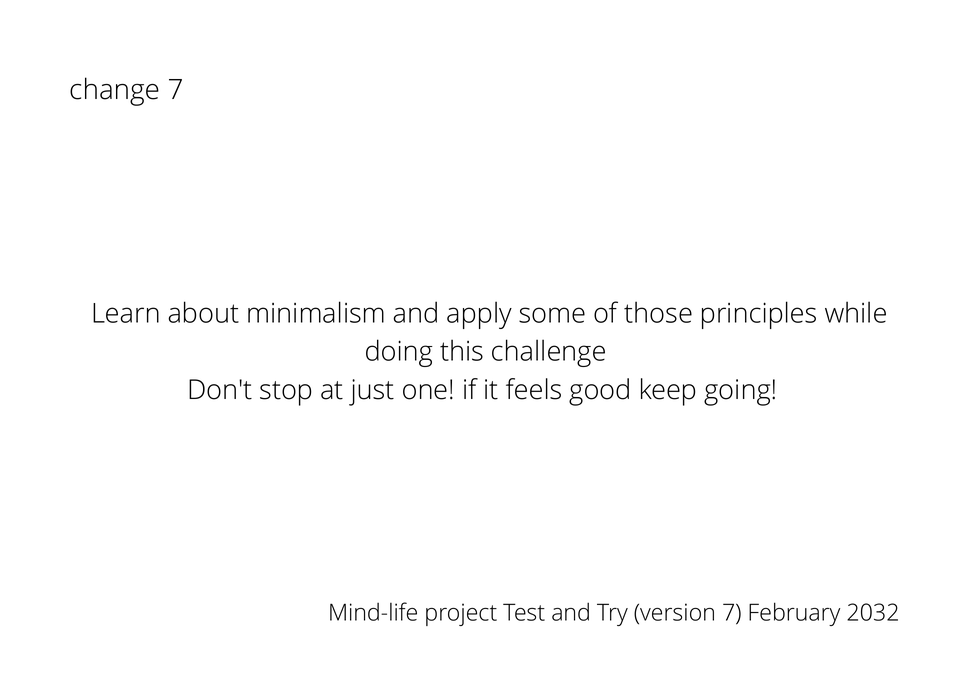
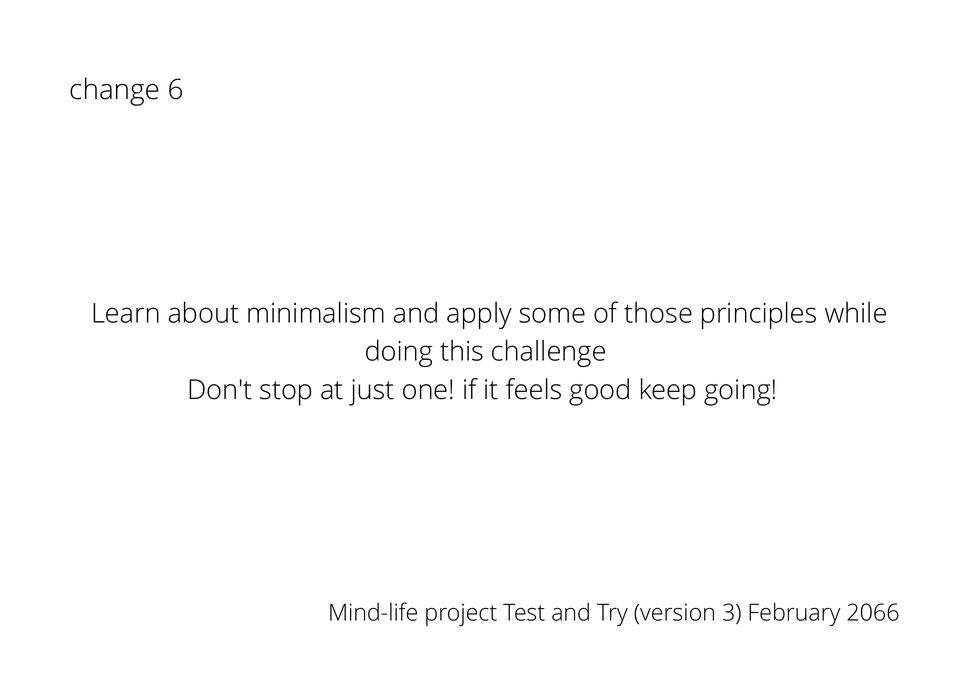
change 7: 7 -> 6
version 7: 7 -> 3
2032: 2032 -> 2066
